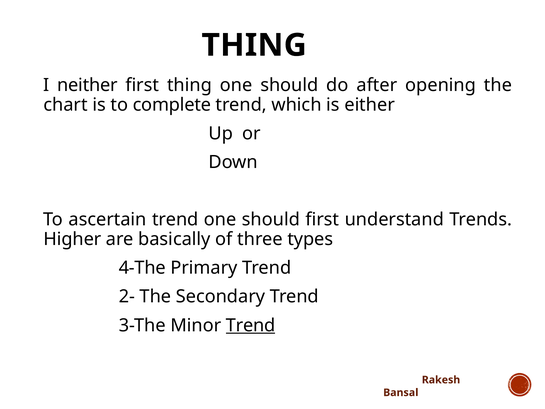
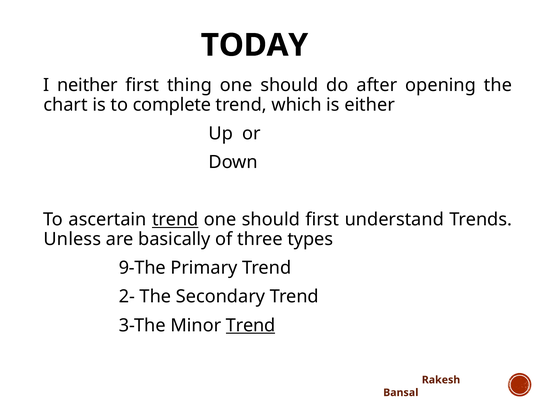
THING at (254, 45): THING -> TODAY
trend at (175, 219) underline: none -> present
Higher: Higher -> Unless
4-The: 4-The -> 9-The
